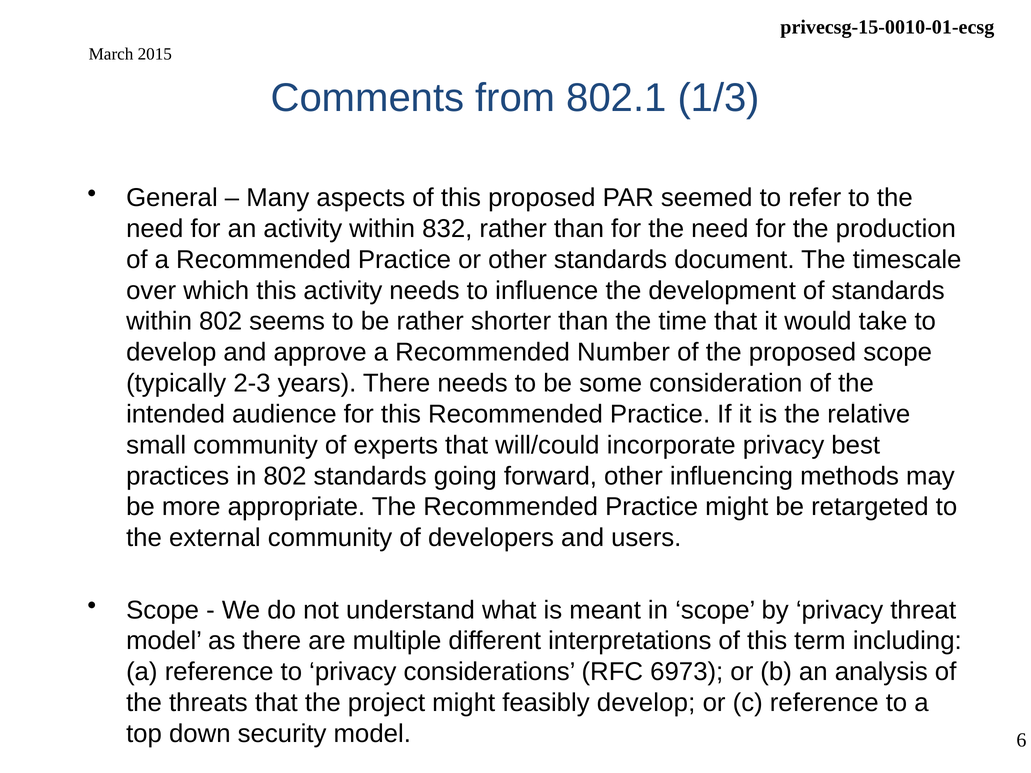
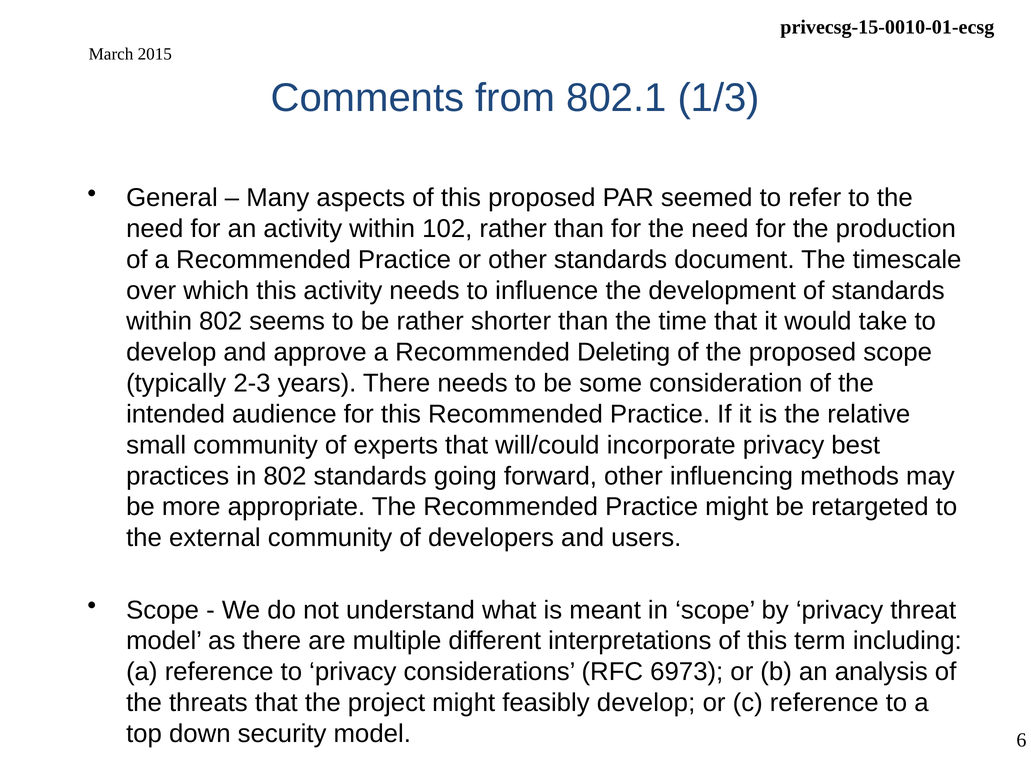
832: 832 -> 102
Number: Number -> Deleting
